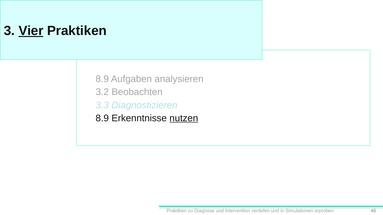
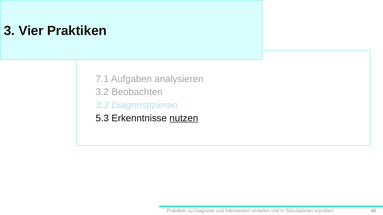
Vier underline: present -> none
8.9 at (102, 79): 8.9 -> 7.1
8.9 at (102, 118): 8.9 -> 5.3
